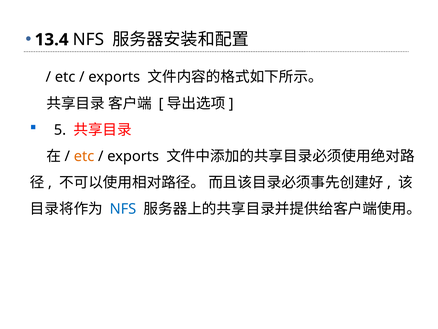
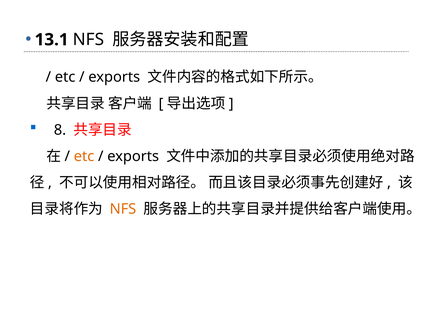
13.4: 13.4 -> 13.1
5: 5 -> 8
NFS at (123, 209) colour: blue -> orange
